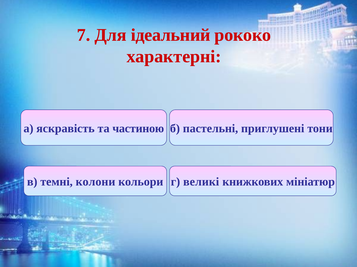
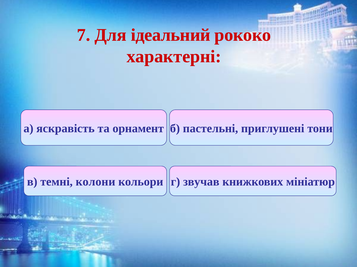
частиною: частиною -> орнамент
великі: великі -> звучав
